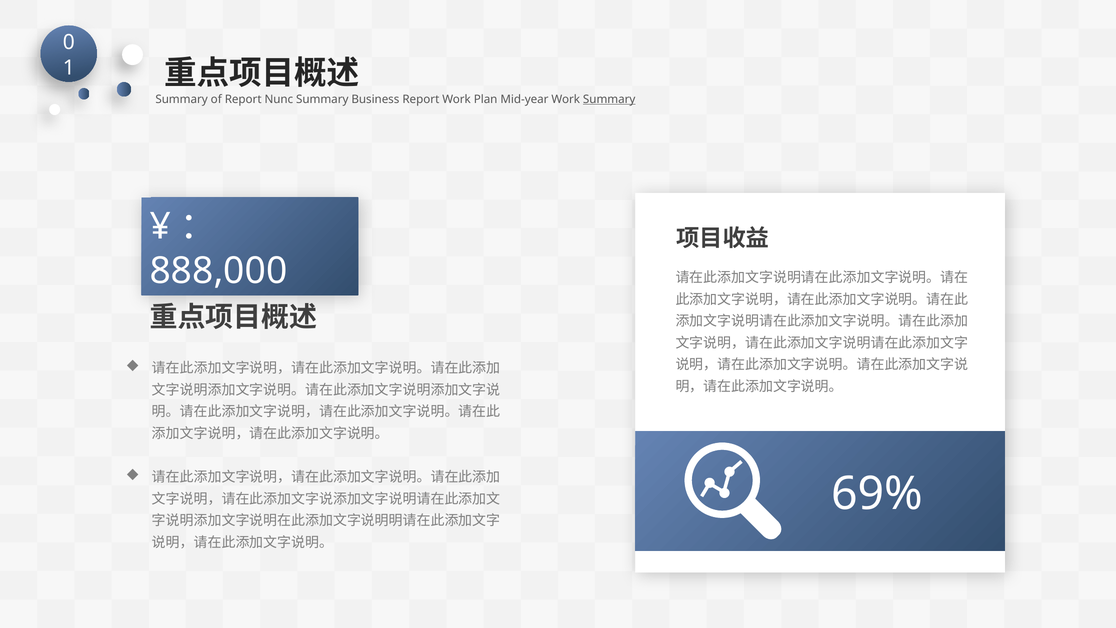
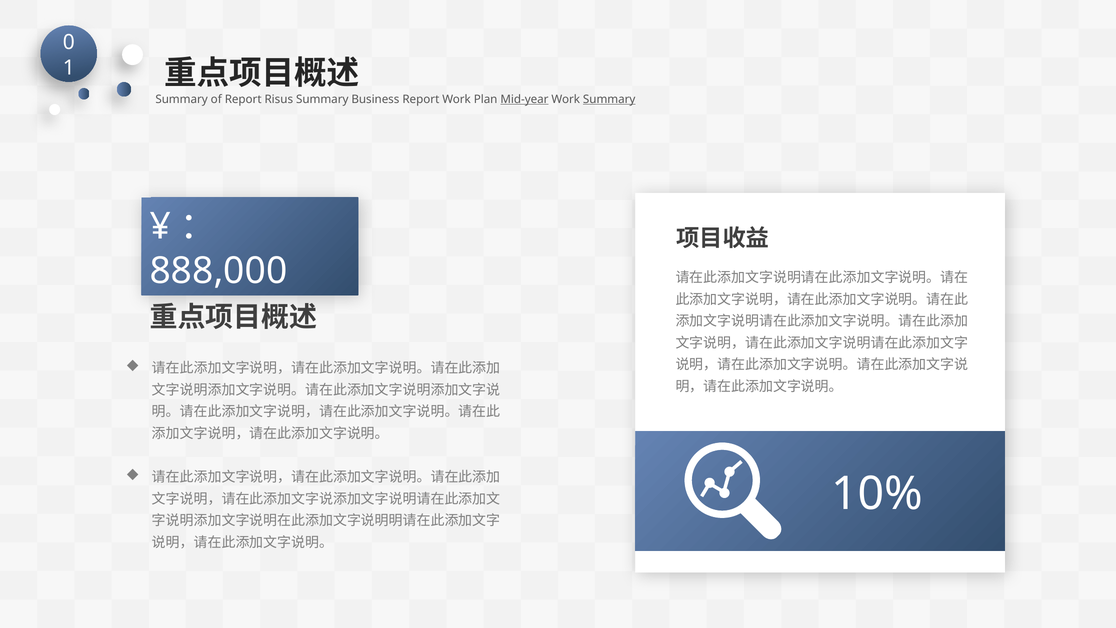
Nunc: Nunc -> Risus
Mid-year underline: none -> present
69%: 69% -> 10%
